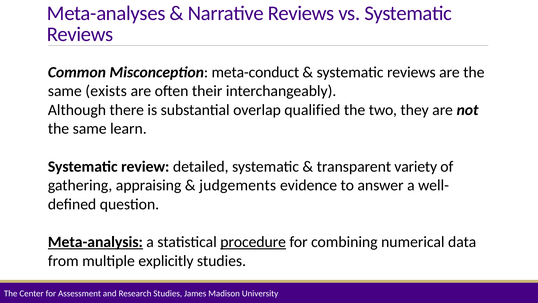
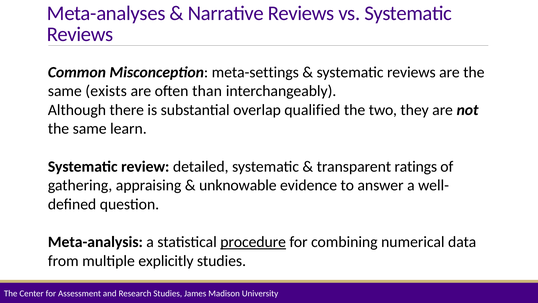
meta-conduct: meta-conduct -> meta-settings
their: their -> than
variety: variety -> ratings
judgements: judgements -> unknowable
Meta-analysis underline: present -> none
